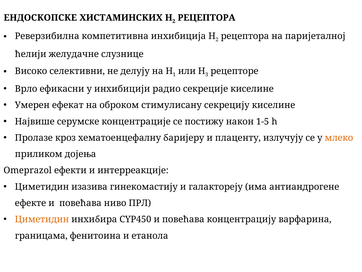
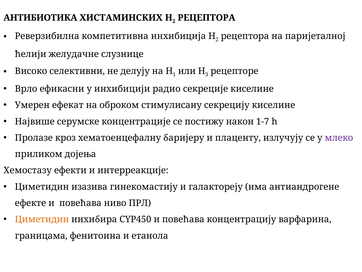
ЕНДОСКОПСКЕ: ЕНДОСКОПСКЕ -> АНТИБИОТИКА
1-5: 1-5 -> 1-7
млеко colour: orange -> purple
Omeprazol: Omeprazol -> Хемостазу
